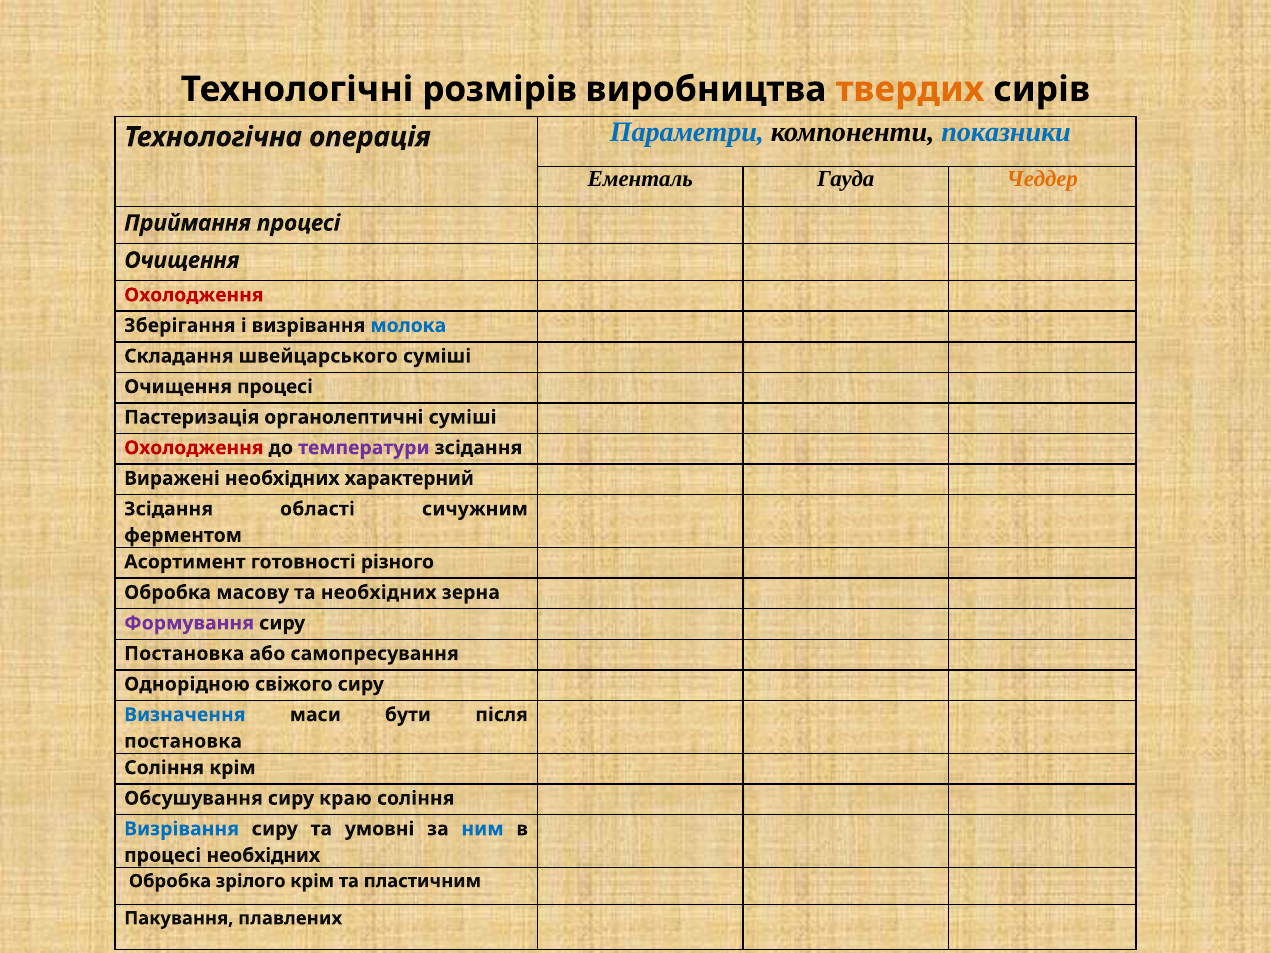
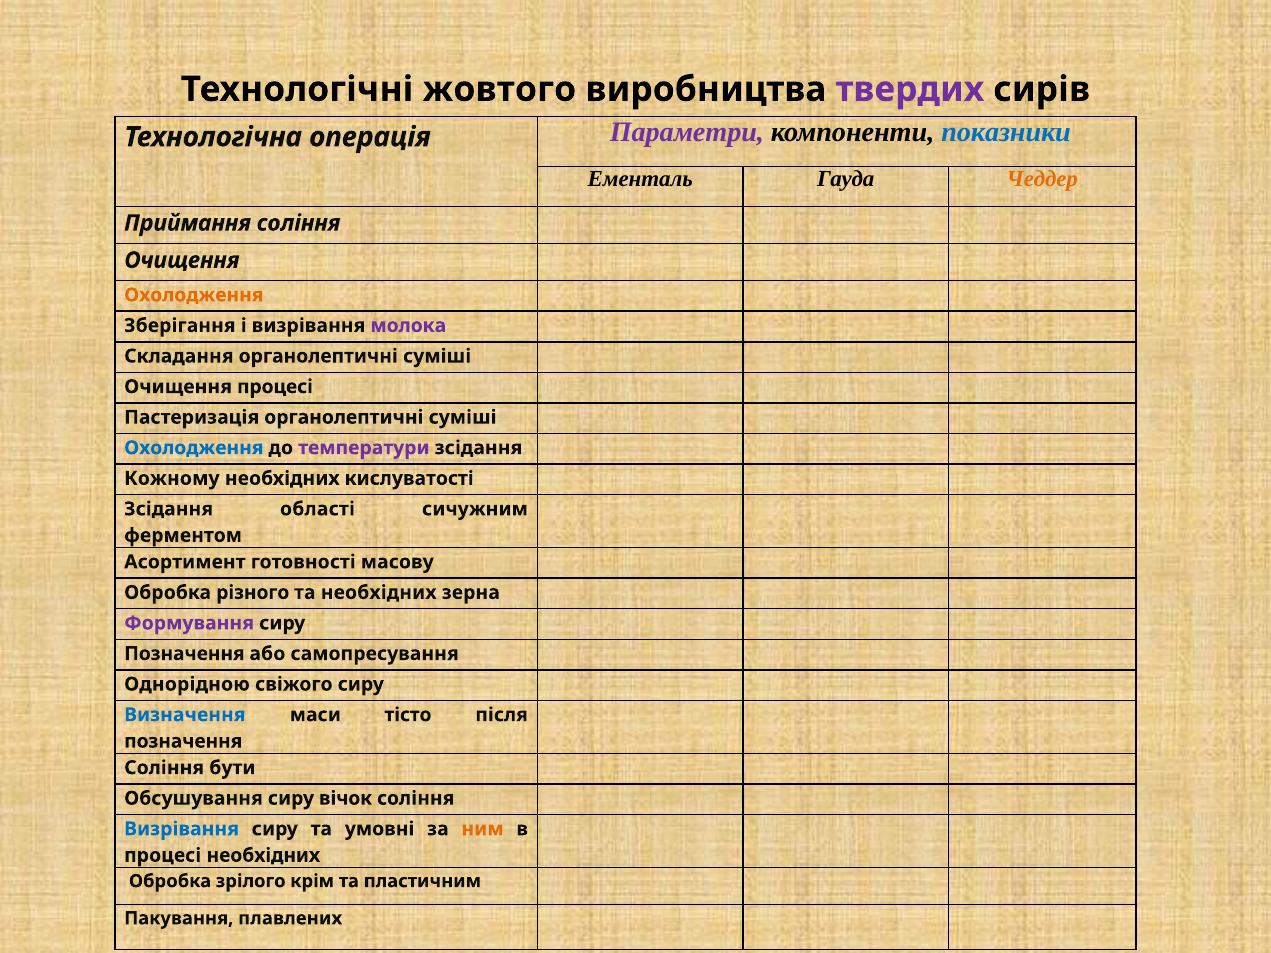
розмірів: розмірів -> жовтого
твердих colour: orange -> purple
Параметри colour: blue -> purple
Приймання процесі: процесі -> соління
Охолодження at (194, 295) colour: red -> orange
молока colour: blue -> purple
Складання швейцарського: швейцарського -> органолептичні
Охолодження at (194, 448) colour: red -> blue
Виражені: Виражені -> Кожному
характерний: характерний -> кислуватості
різного: різного -> масову
масову: масову -> різного
Постановка at (184, 654): Постановка -> Позначення
бути: бути -> тісто
постановка at (183, 741): постановка -> позначення
Соління крім: крім -> бути
краю: краю -> вічок
ним colour: blue -> orange
